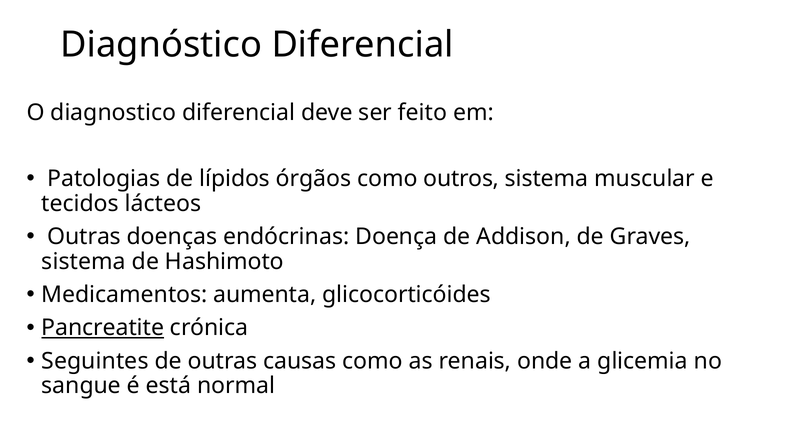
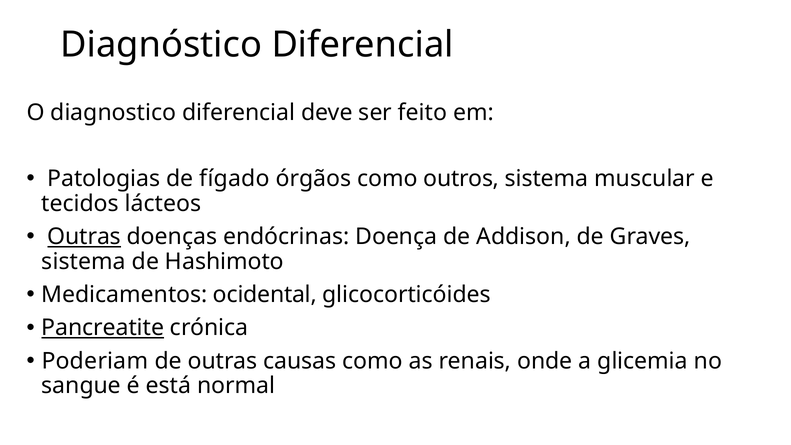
lípidos: lípidos -> fígado
Outras at (84, 237) underline: none -> present
aumenta: aumenta -> ocidental
Seguintes: Seguintes -> Poderiam
